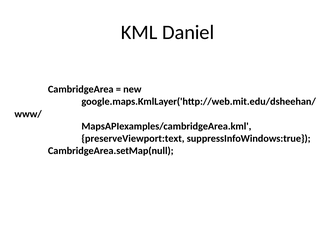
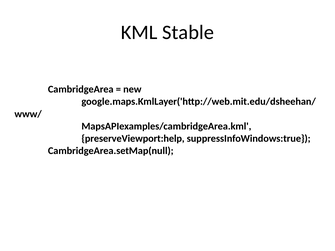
Daniel: Daniel -> Stable
preserveViewport:text: preserveViewport:text -> preserveViewport:help
